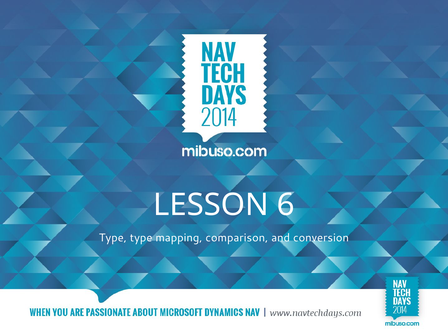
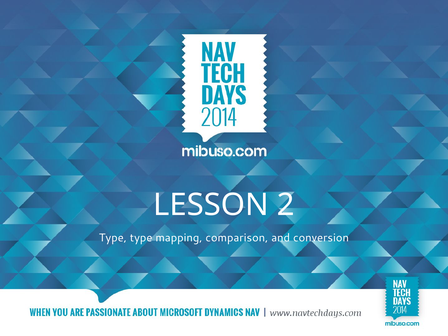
6: 6 -> 2
